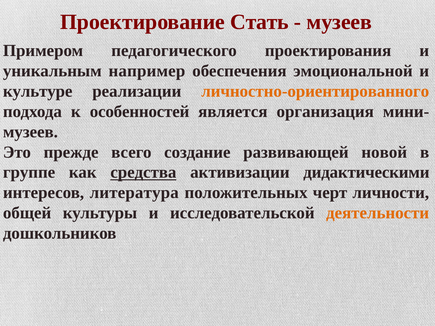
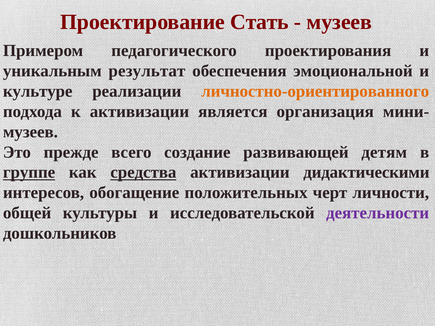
например: например -> результат
к особенностей: особенностей -> активизации
новой: новой -> детям
группе underline: none -> present
литература: литература -> обогащение
деятельности colour: orange -> purple
